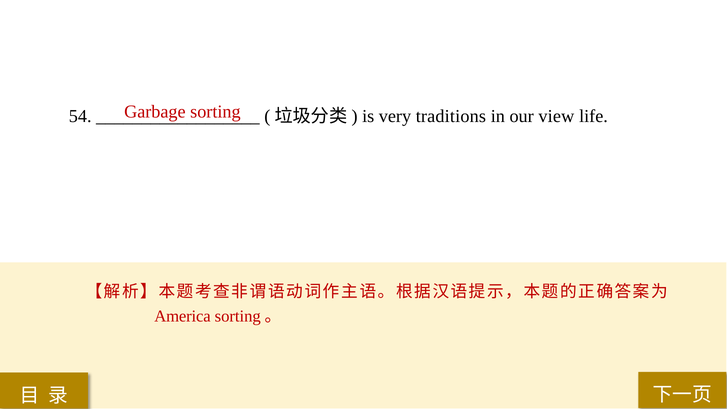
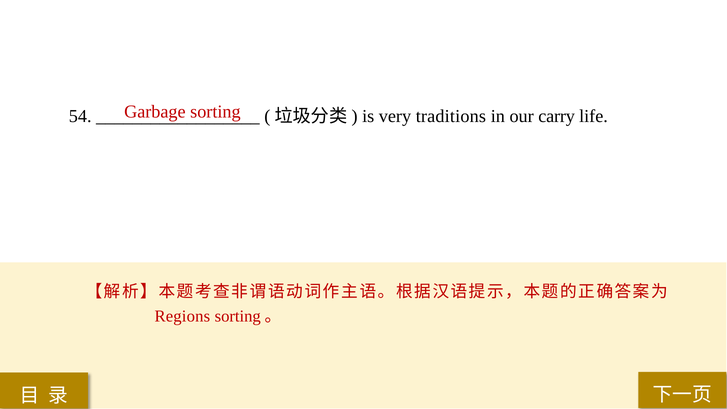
view: view -> carry
America: America -> Regions
